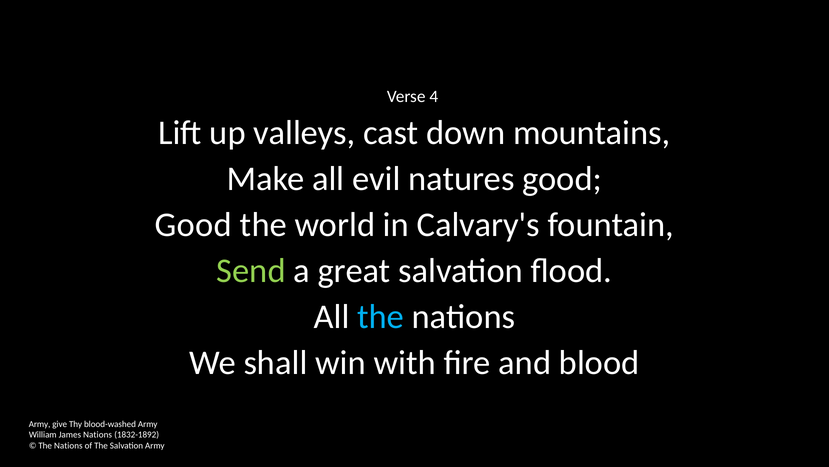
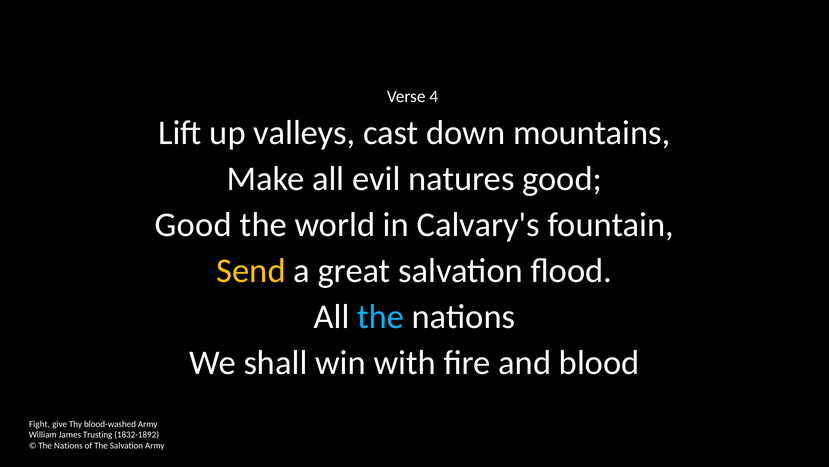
Send colour: light green -> yellow
Army at (40, 423): Army -> Fight
James Nations: Nations -> Trusting
